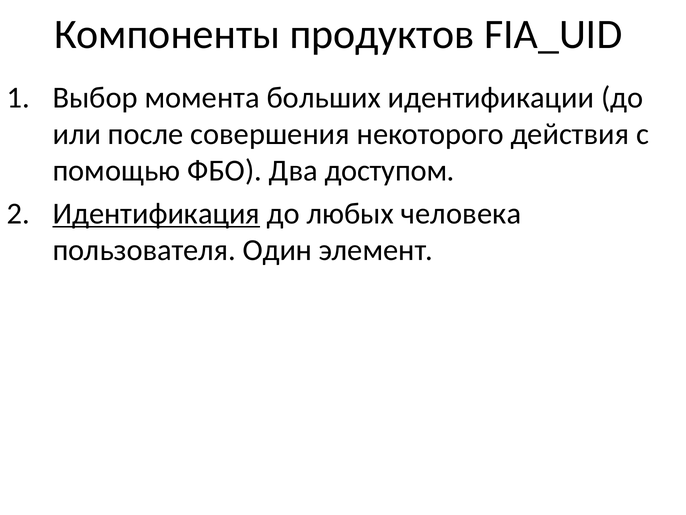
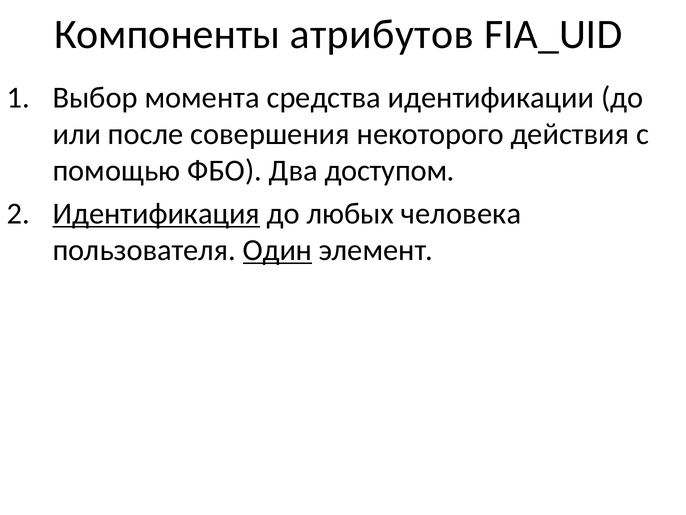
продуктов: продуктов -> атрибутов
больших: больших -> средства
Один underline: none -> present
